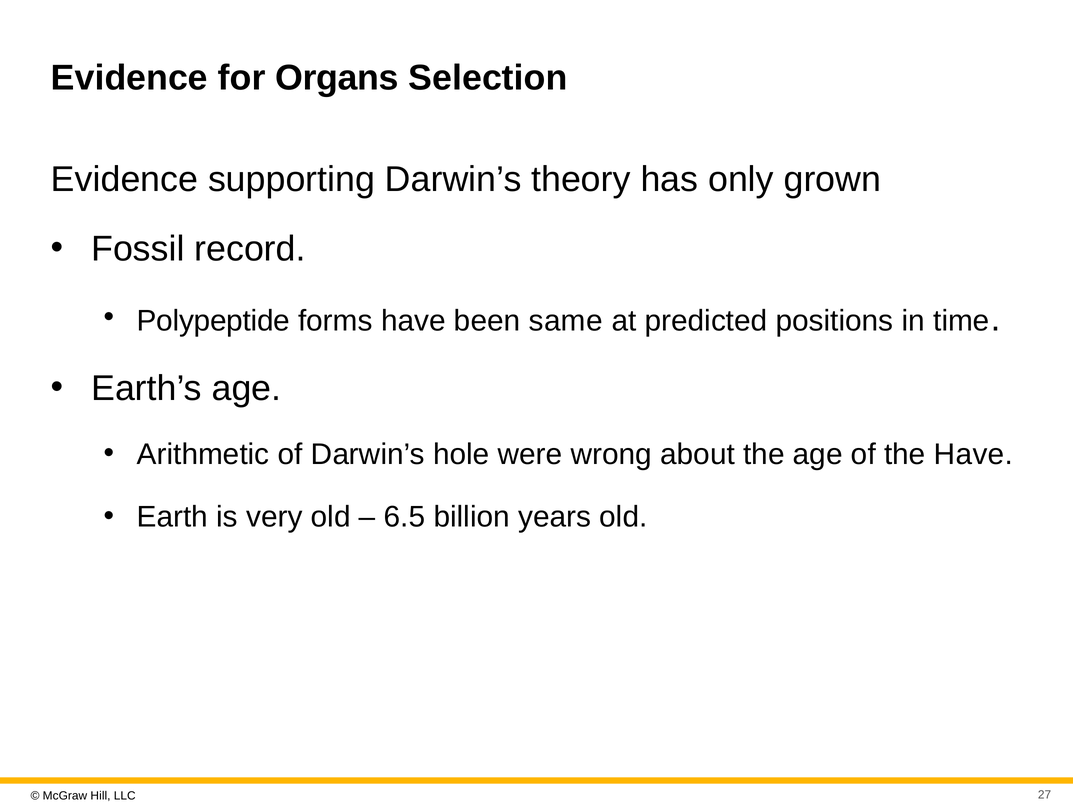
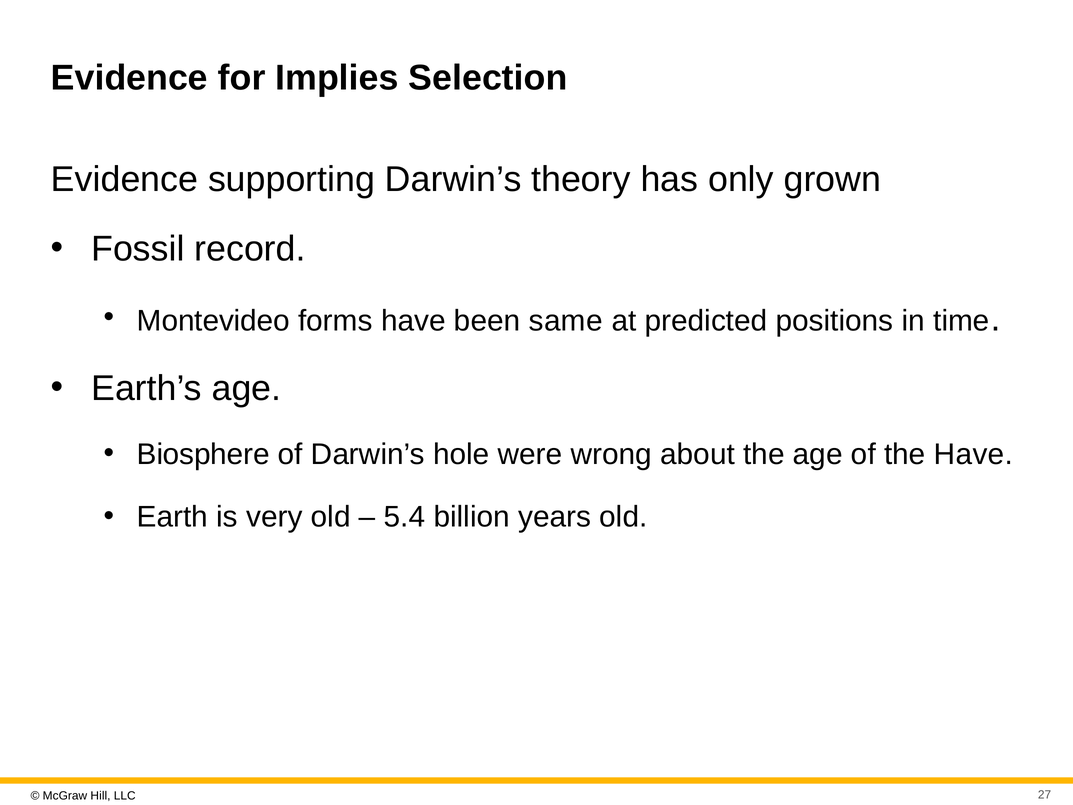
Organs: Organs -> Implies
Polypeptide: Polypeptide -> Montevideo
Arithmetic: Arithmetic -> Biosphere
6.5: 6.5 -> 5.4
